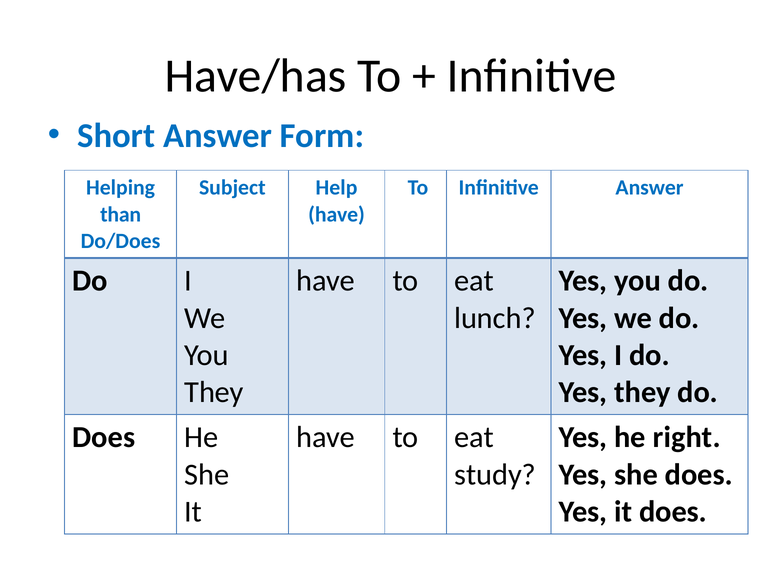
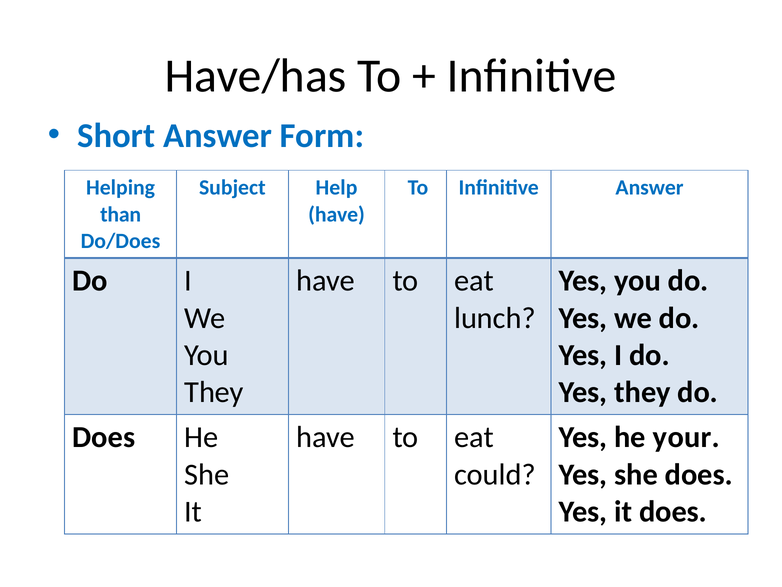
right: right -> your
study: study -> could
